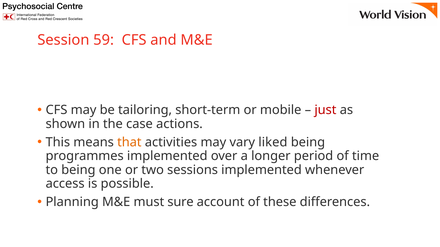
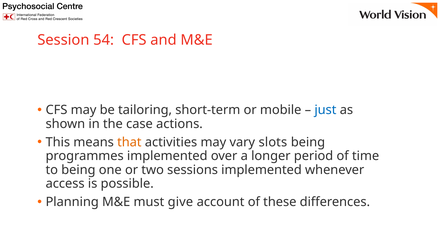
59: 59 -> 54
just colour: red -> blue
liked: liked -> slots
sure: sure -> give
